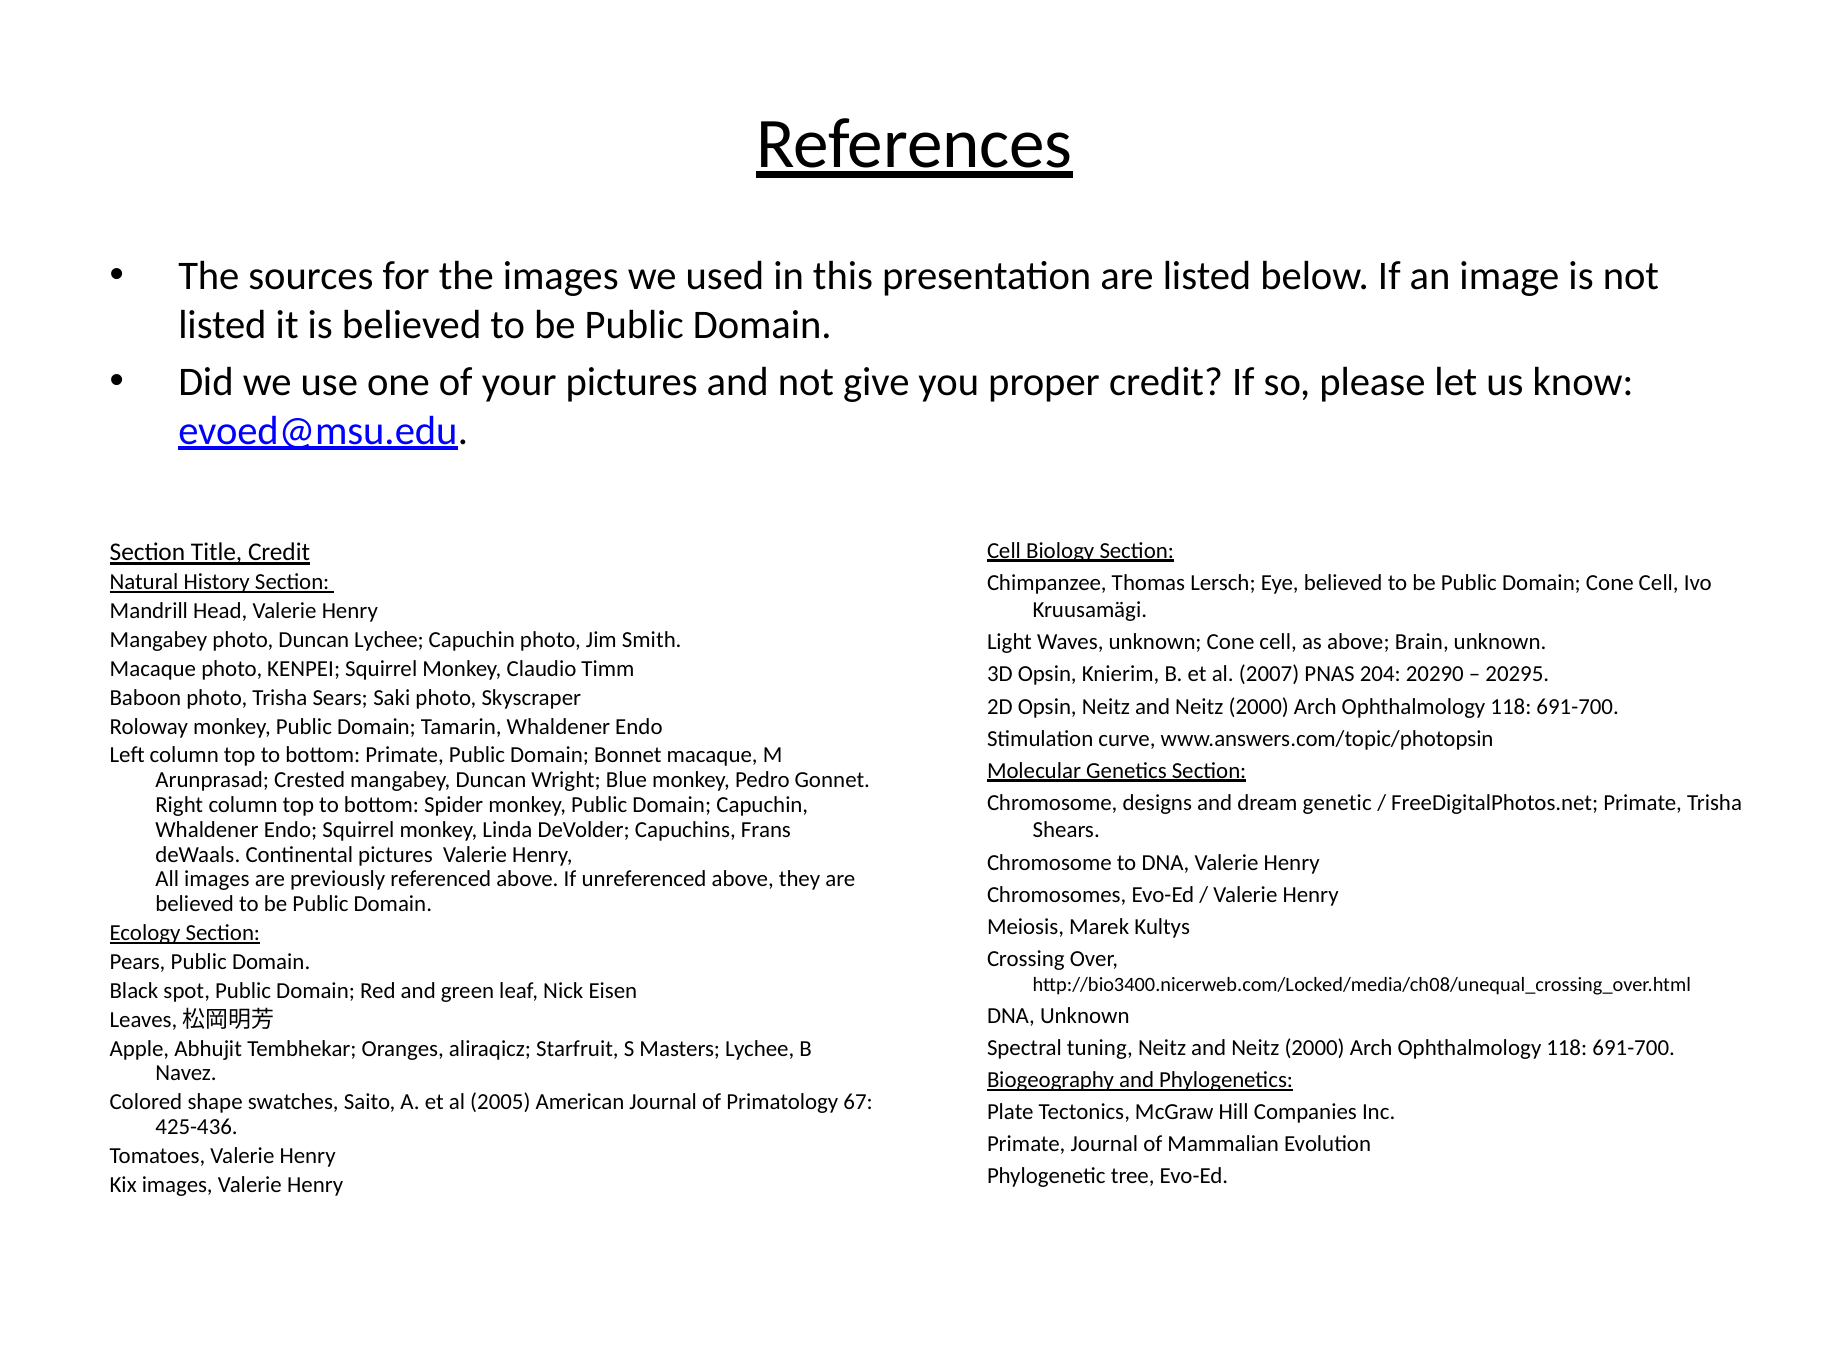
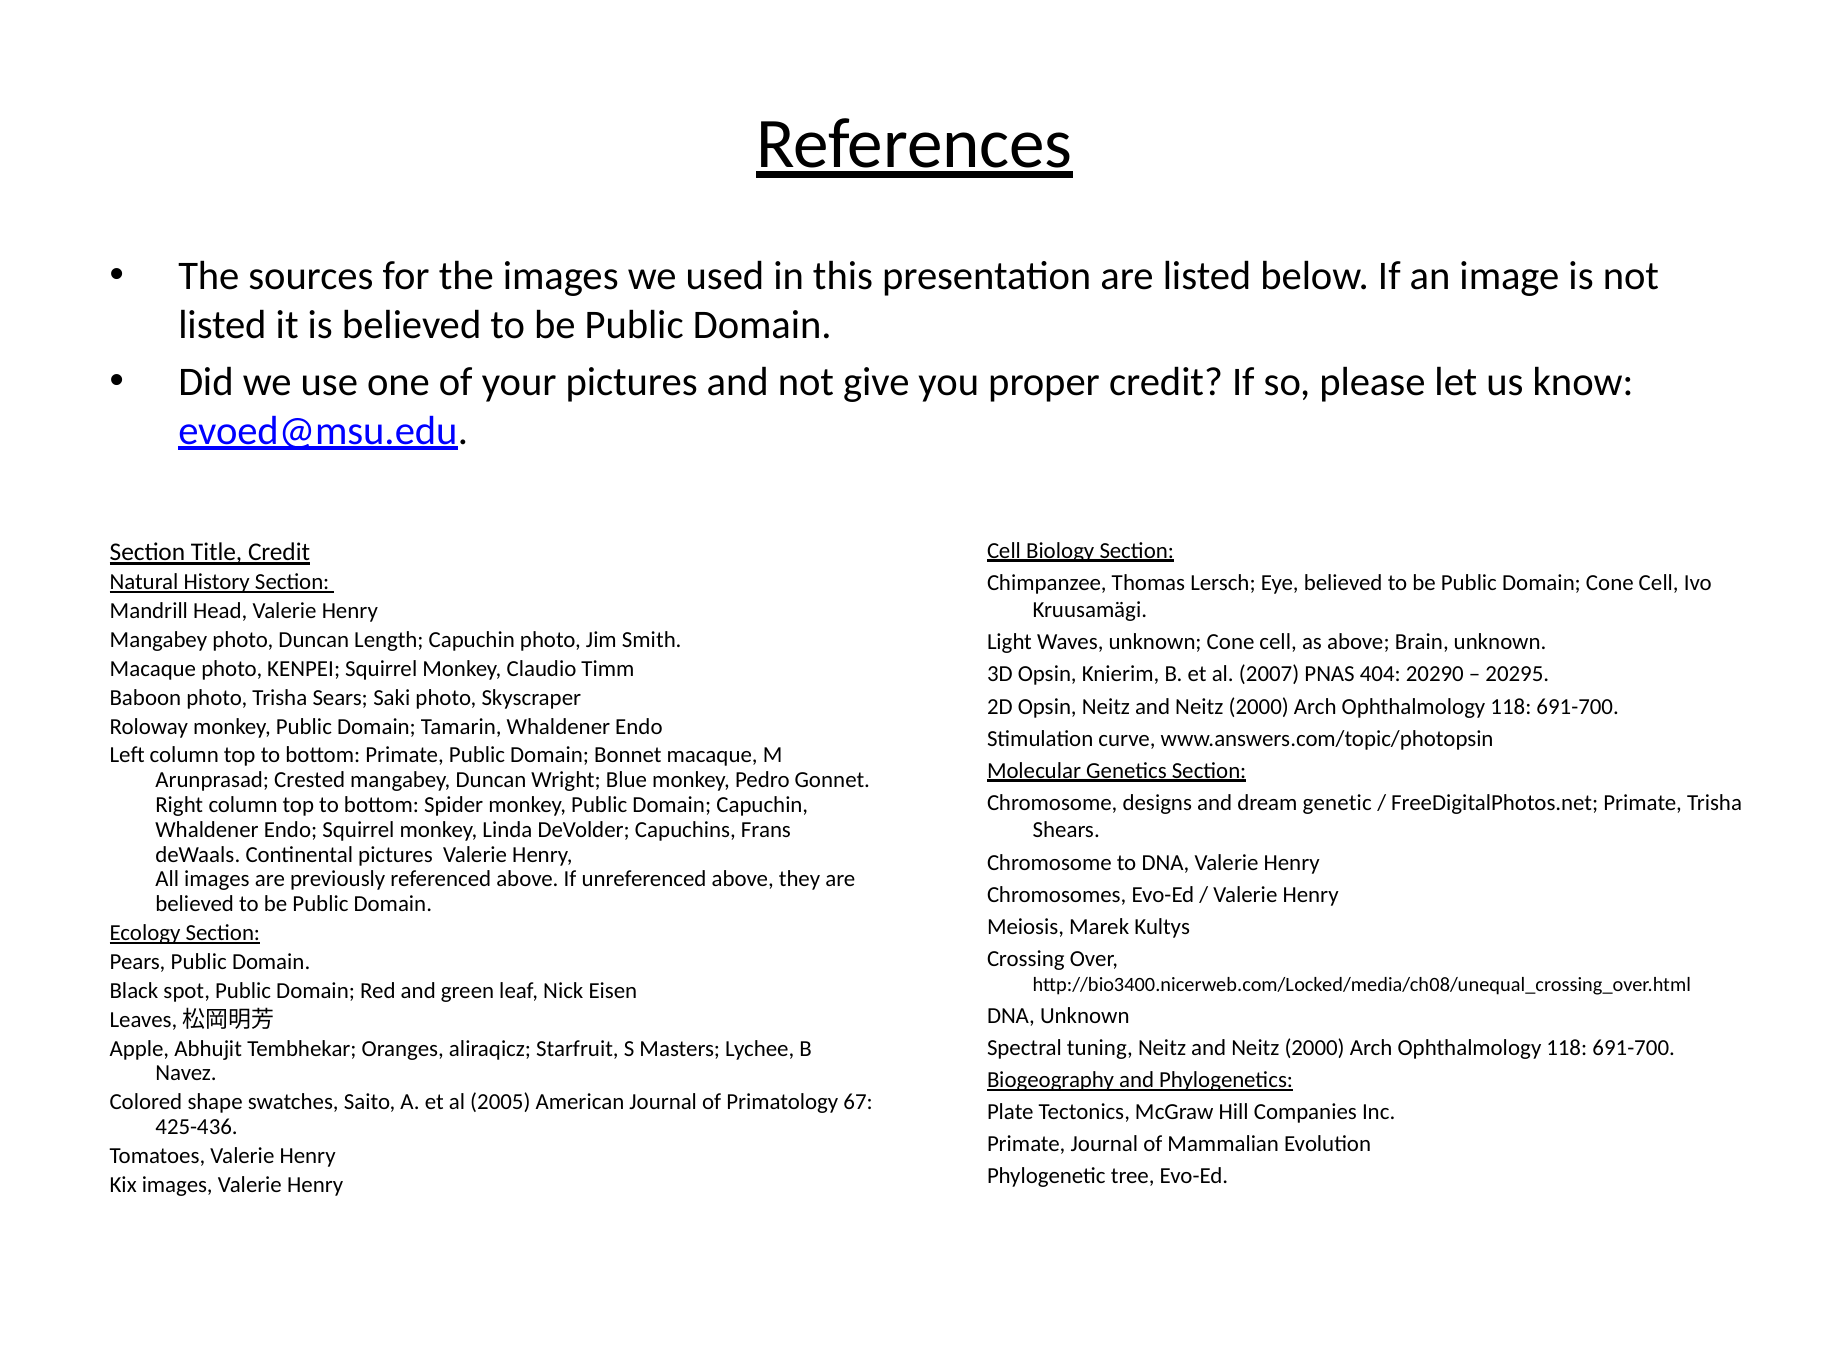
Duncan Lychee: Lychee -> Length
204: 204 -> 404
